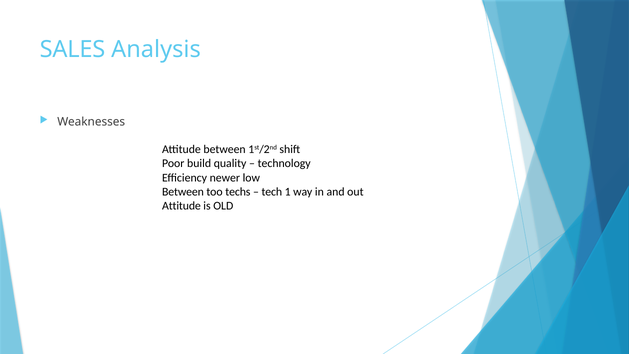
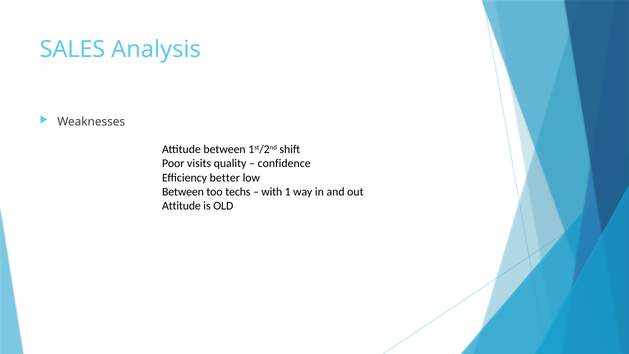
build: build -> visits
technology: technology -> confidence
newer: newer -> better
tech: tech -> with
